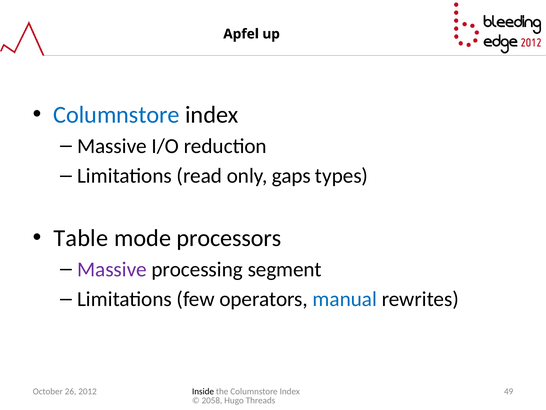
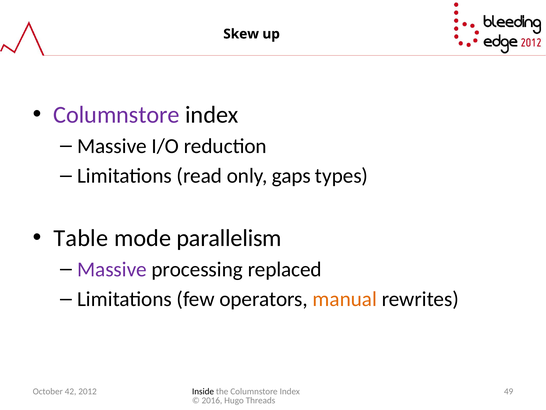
Apfel: Apfel -> Skew
Columnstore at (116, 115) colour: blue -> purple
processors: processors -> parallelism
segment: segment -> replaced
manual colour: blue -> orange
26: 26 -> 42
2058: 2058 -> 2016
